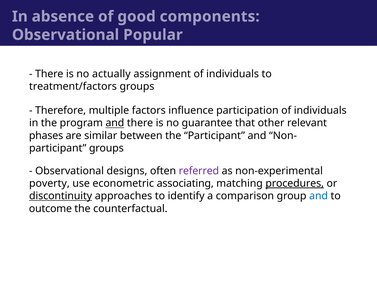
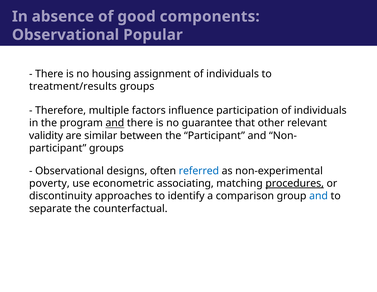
actually: actually -> housing
treatment/factors: treatment/factors -> treatment/results
phases: phases -> validity
referred colour: purple -> blue
discontinuity underline: present -> none
outcome: outcome -> separate
